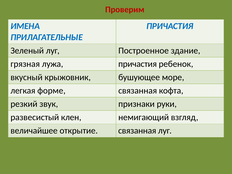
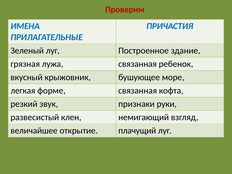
лужа причастия: причастия -> связанная
открытие связанная: связанная -> плачущий
